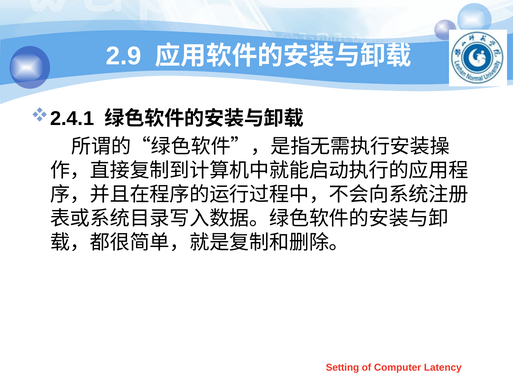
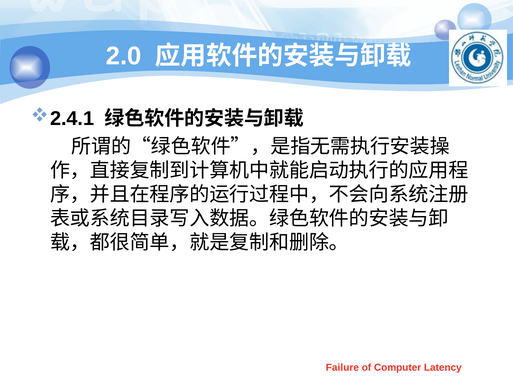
2.9: 2.9 -> 2.0
Setting: Setting -> Failure
